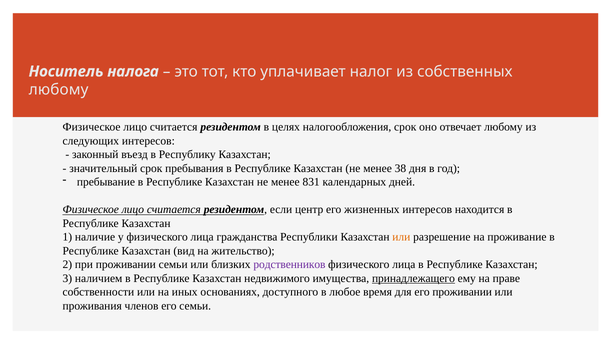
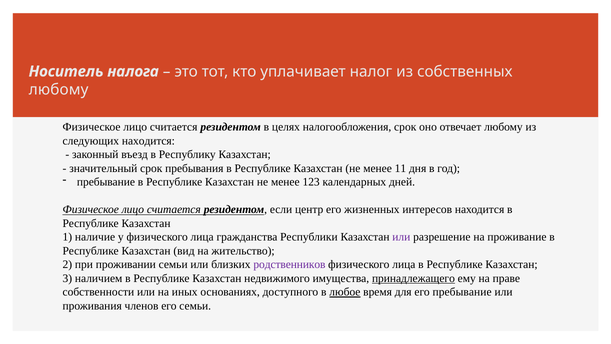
следующих интересов: интересов -> находится
38: 38 -> 11
831: 831 -> 123
или at (401, 237) colour: orange -> purple
любое underline: none -> present
его проживании: проживании -> пребывание
